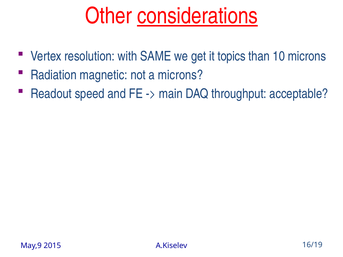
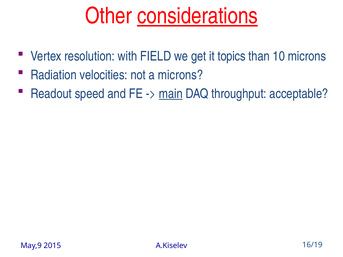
SAME: SAME -> FIELD
magnetic: magnetic -> velocities
main underline: none -> present
